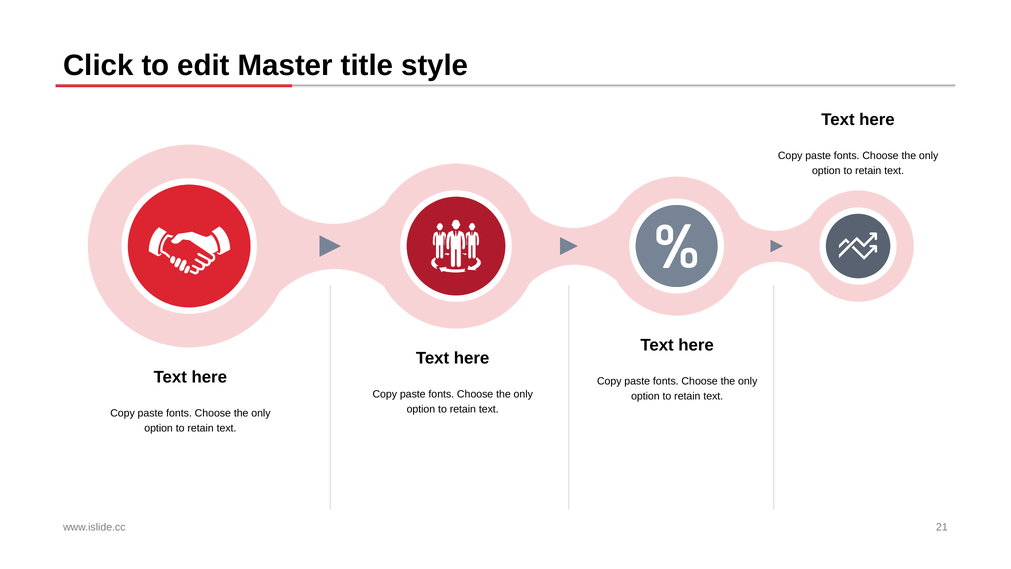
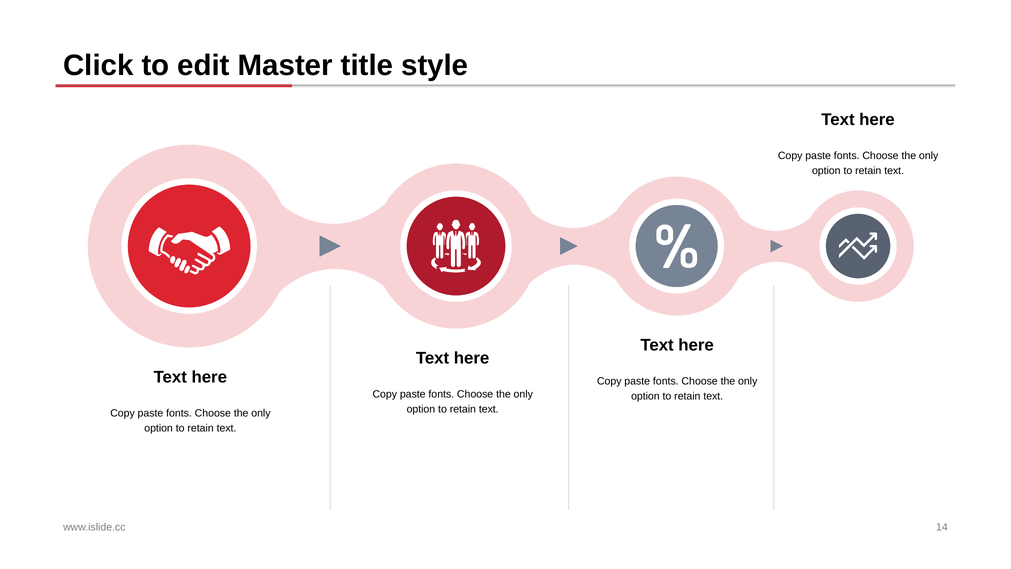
21: 21 -> 14
